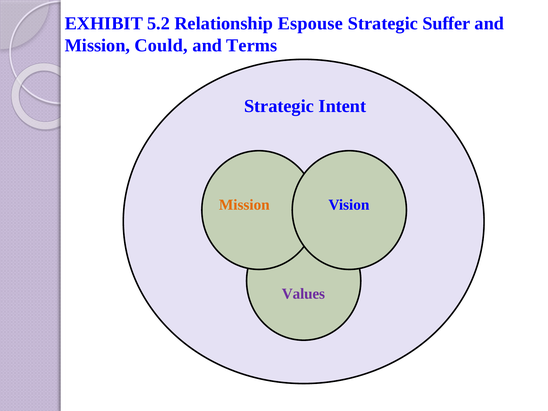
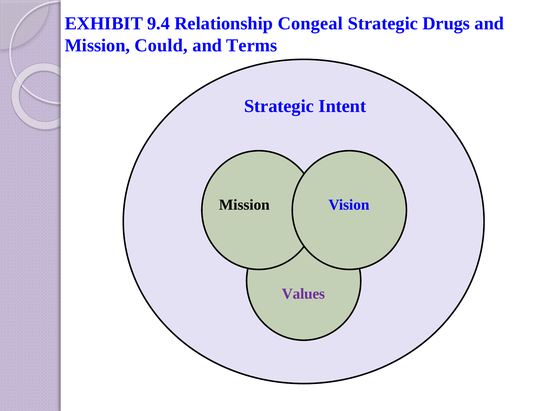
5.2: 5.2 -> 9.4
Espouse: Espouse -> Congeal
Suffer: Suffer -> Drugs
Mission at (244, 205) colour: orange -> black
